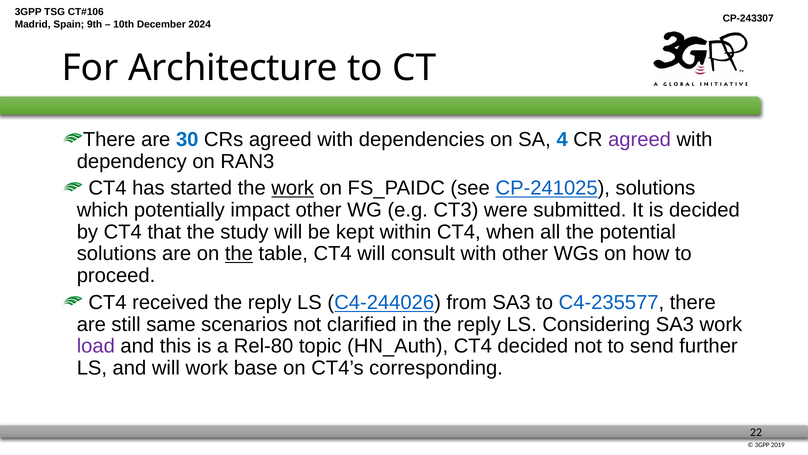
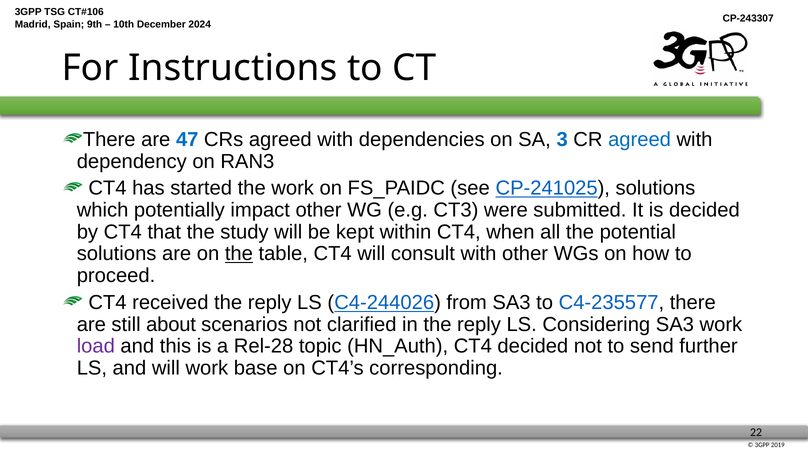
Architecture: Architecture -> Instructions
30: 30 -> 47
4: 4 -> 3
agreed at (640, 139) colour: purple -> blue
work at (293, 188) underline: present -> none
same: same -> about
Rel-80: Rel-80 -> Rel-28
